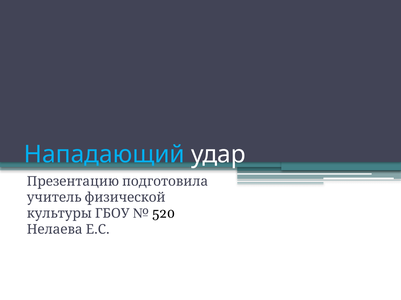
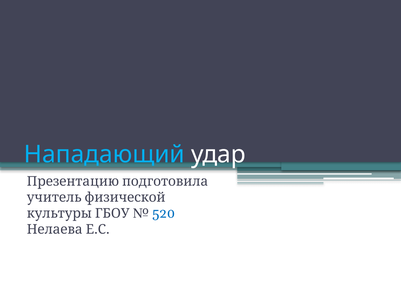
520 colour: black -> blue
